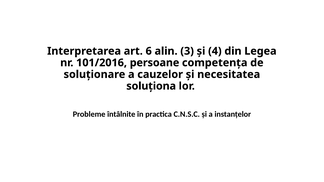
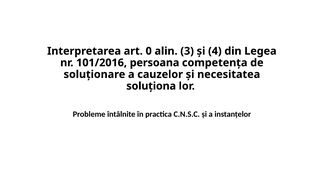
6: 6 -> 0
persoane: persoane -> persoana
